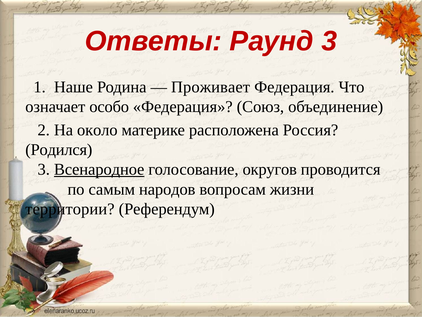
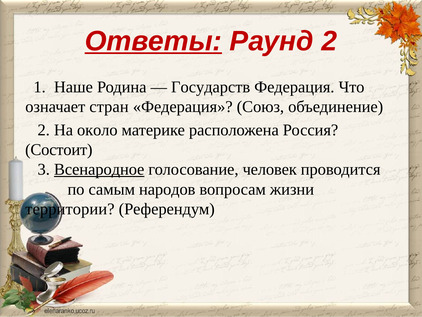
Ответы underline: none -> present
Раунд 3: 3 -> 2
Проживает: Проживает -> Государств
особо: особо -> стран
Родился: Родился -> Состоит
округов: округов -> человек
